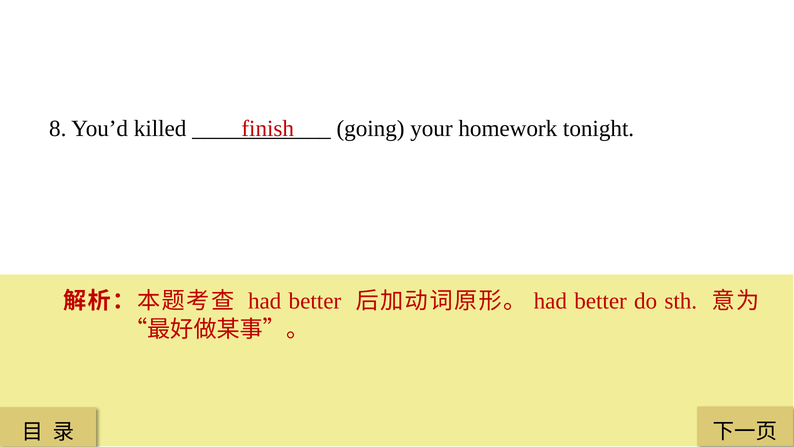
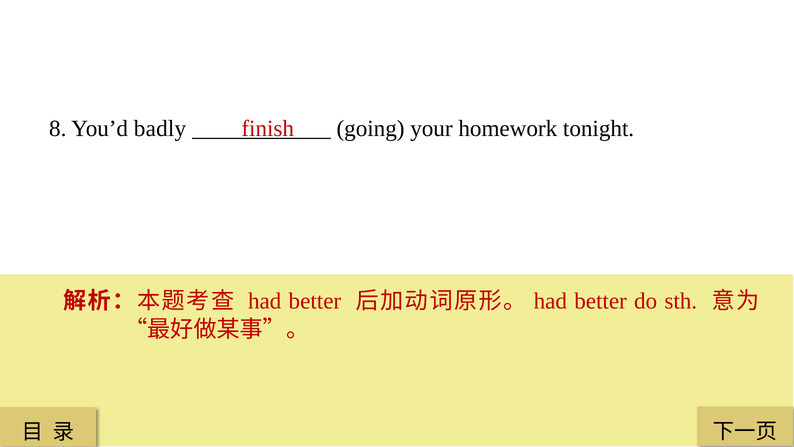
killed: killed -> badly
